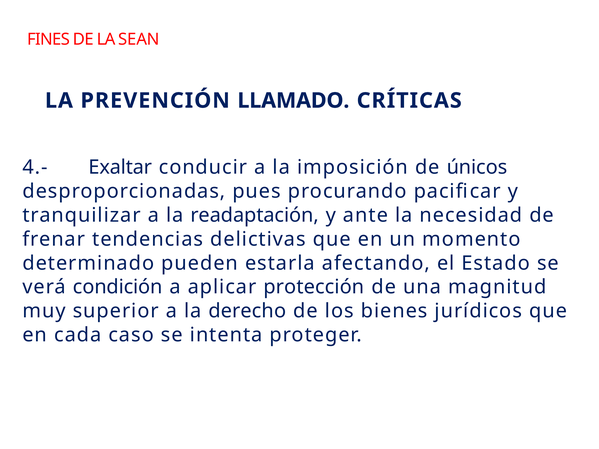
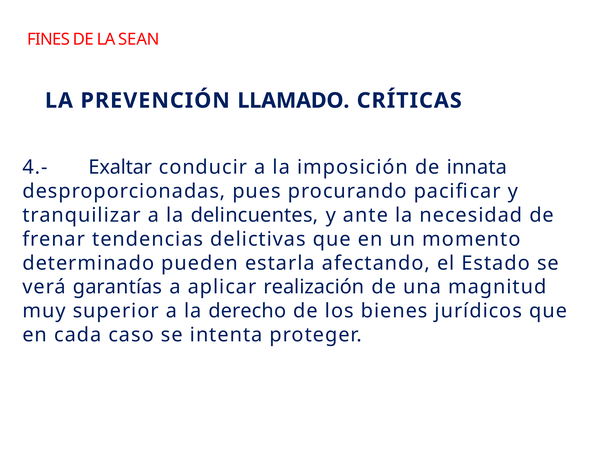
únicos: únicos -> innata
readaptación: readaptación -> delincuentes
condición: condición -> garantías
protección: protección -> realización
